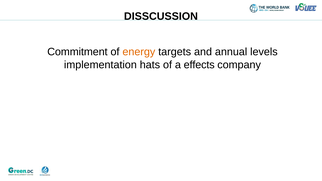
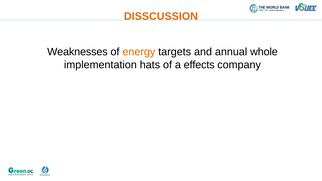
DISSCUSSION colour: black -> orange
Commitment: Commitment -> Weaknesses
levels: levels -> whole
